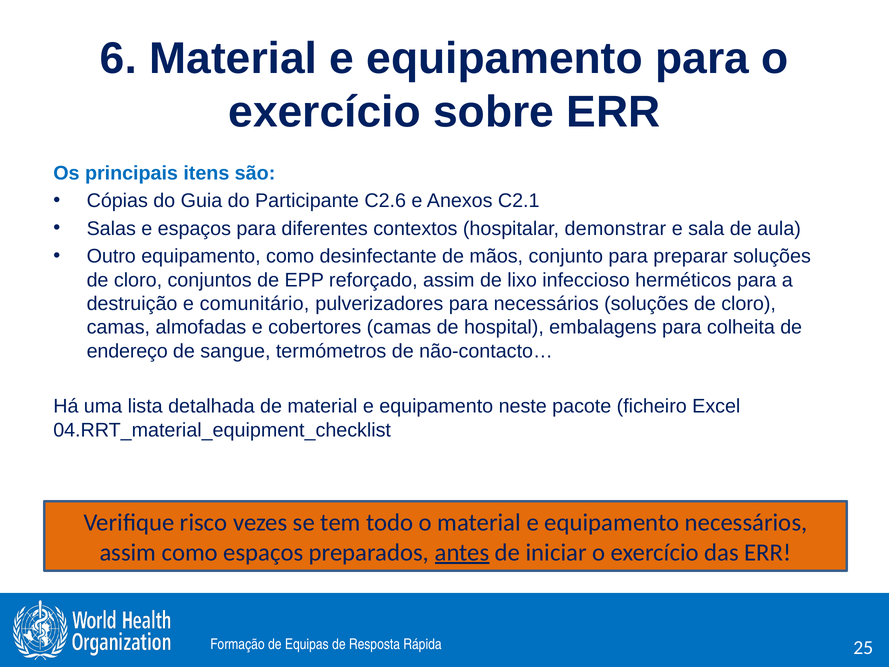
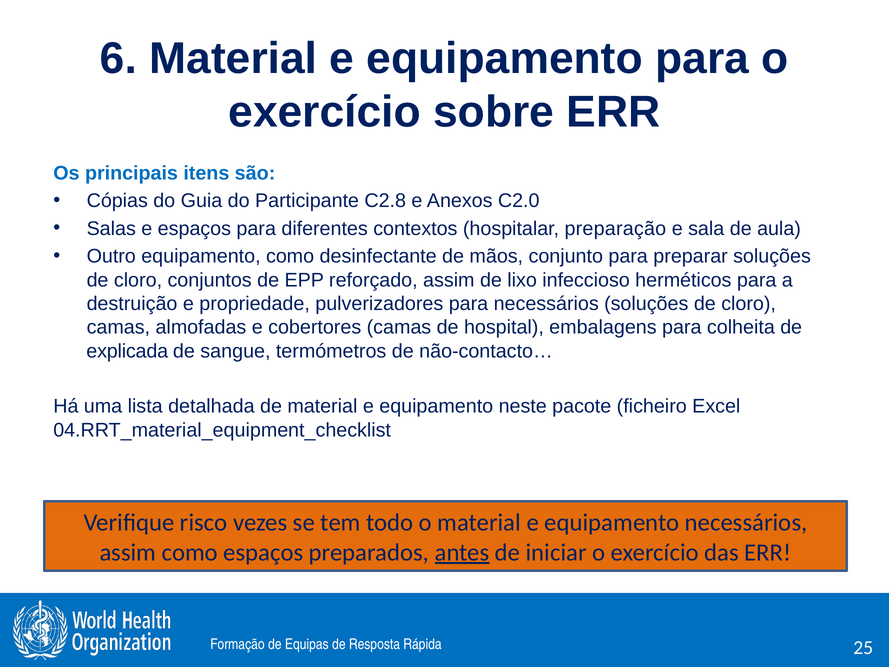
C2.6: C2.6 -> C2.8
C2.1: C2.1 -> C2.0
demonstrar: demonstrar -> preparação
comunitário: comunitário -> propriedade
endereço: endereço -> explicada
